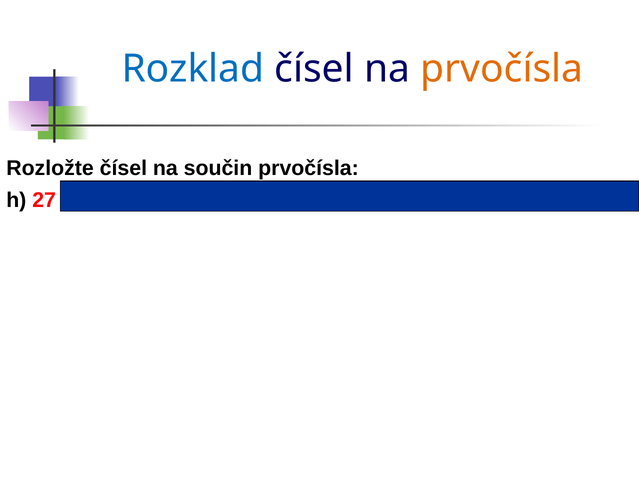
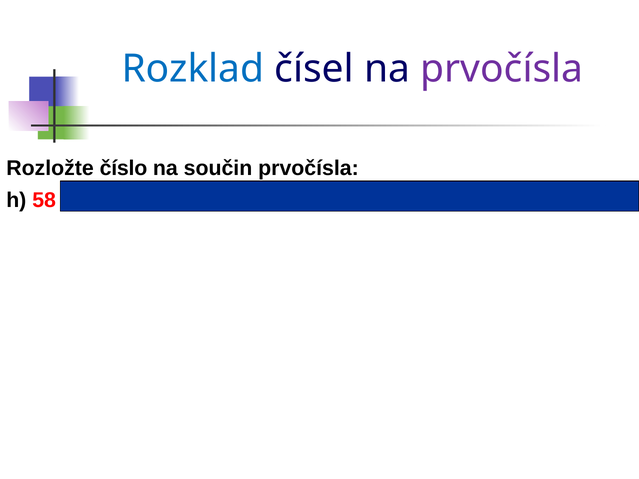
prvočísla at (502, 69) colour: orange -> purple
Rozložte čísel: čísel -> číslo
27: 27 -> 58
